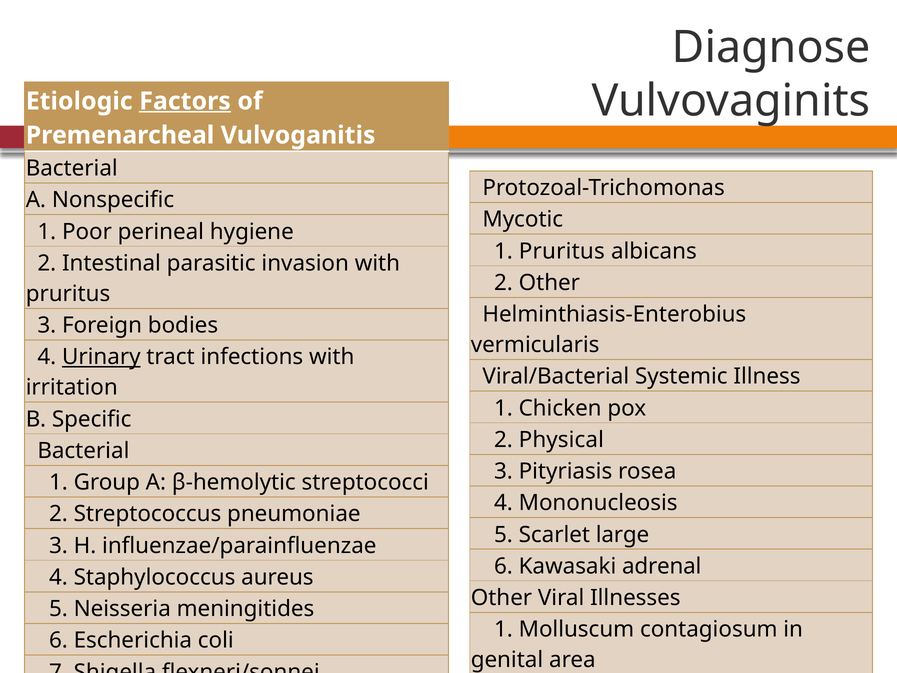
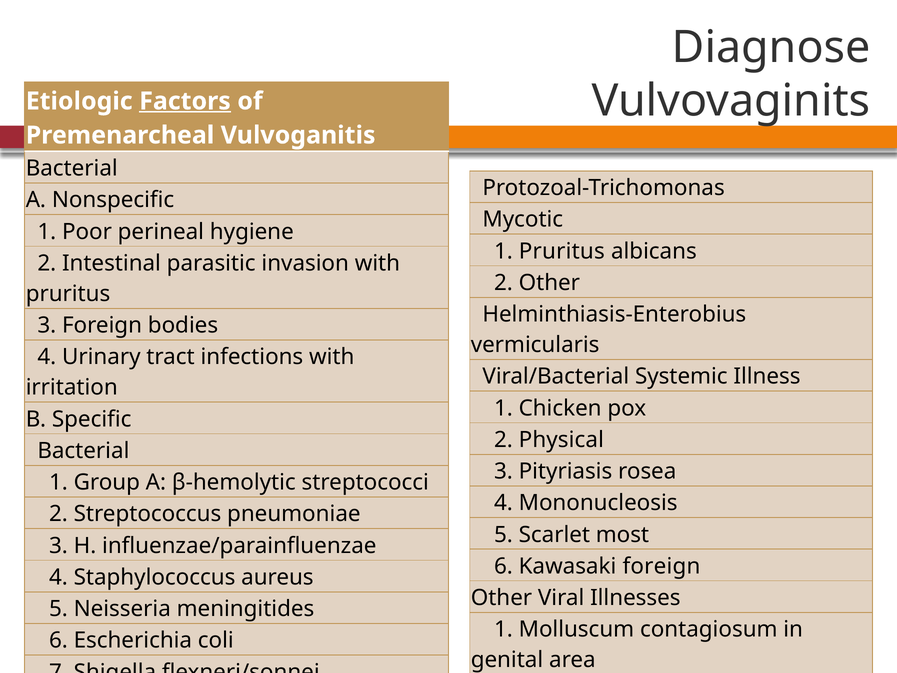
Urinary underline: present -> none
large: large -> most
Kawasaki adrenal: adrenal -> foreign
